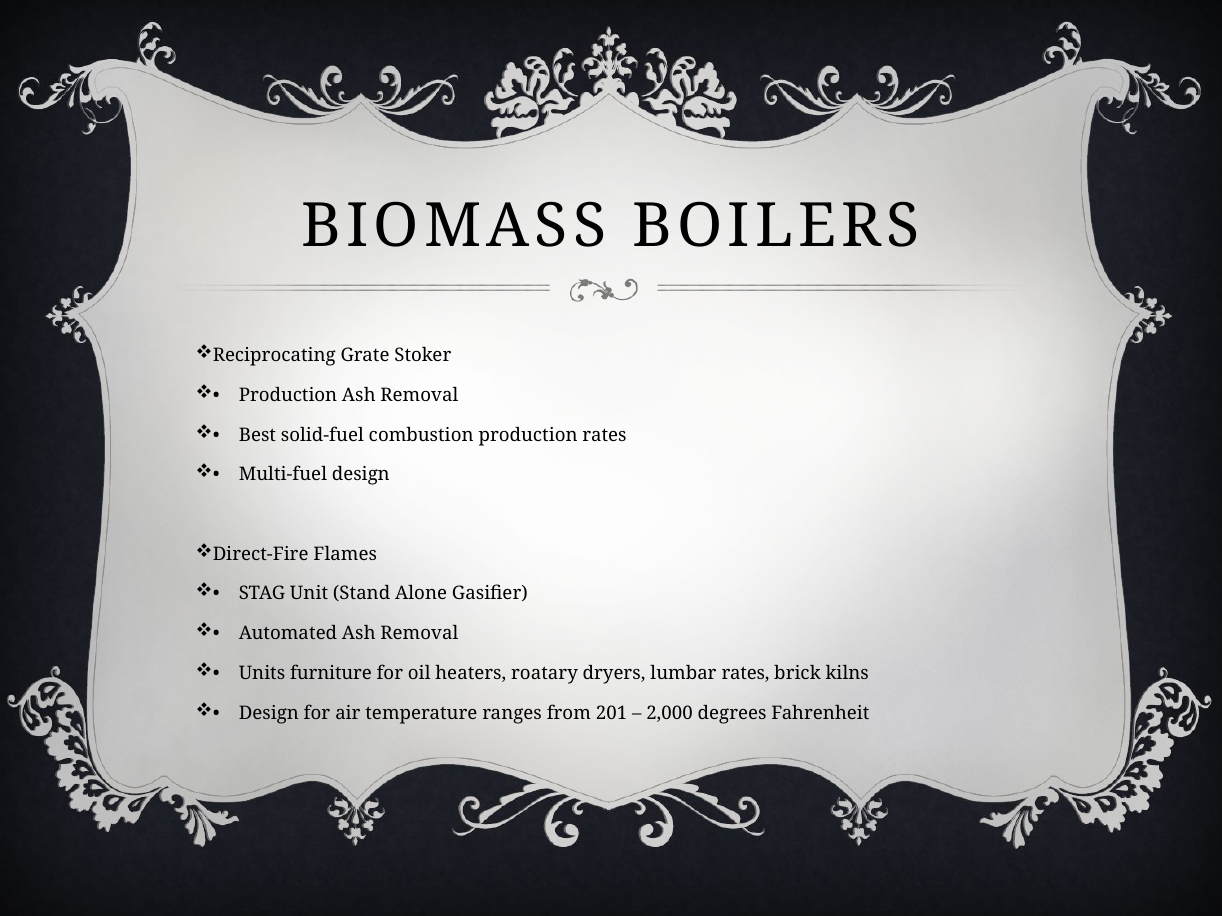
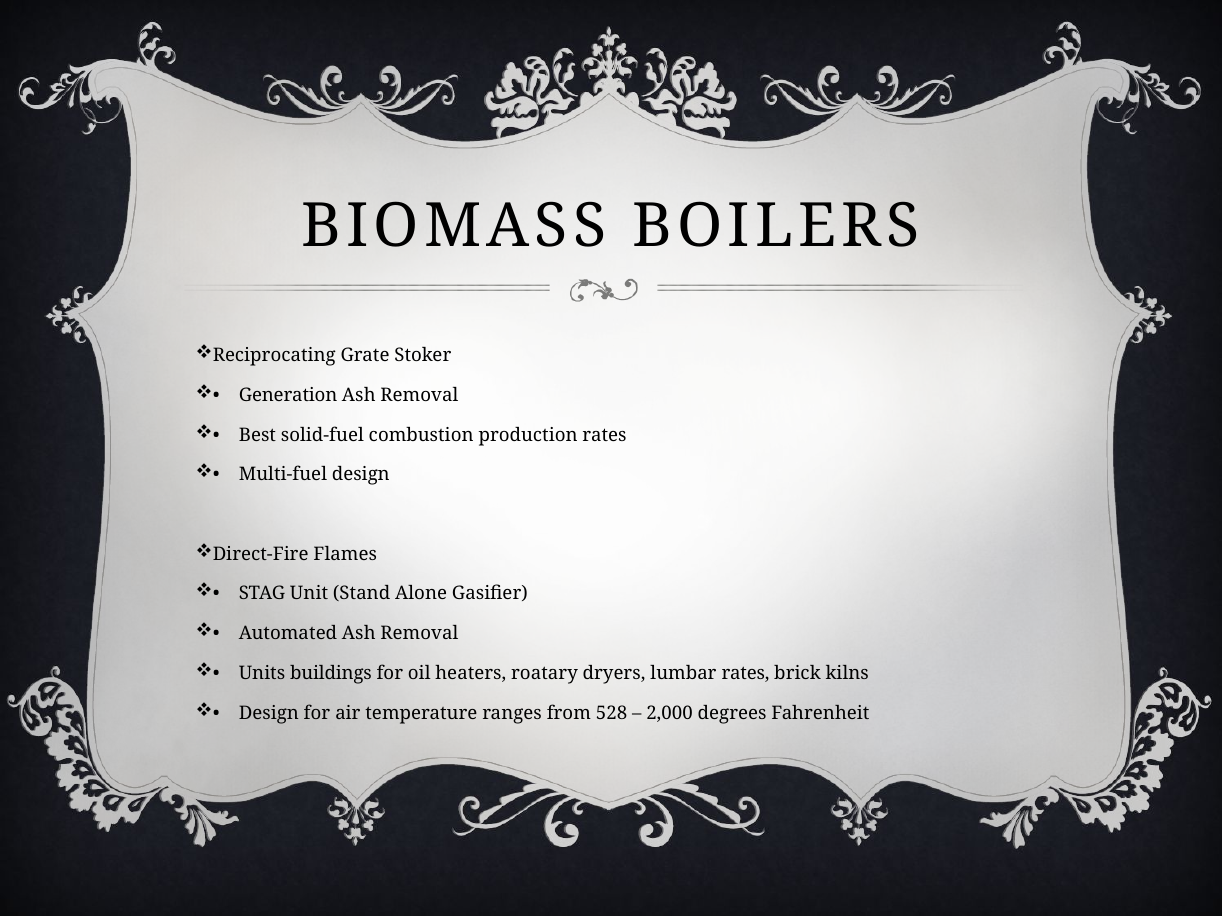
Production at (288, 395): Production -> Generation
furniture: furniture -> buildings
201: 201 -> 528
